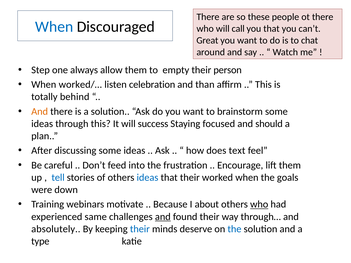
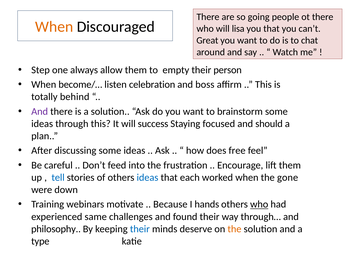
these: these -> going
When at (54, 27) colour: blue -> orange
call: call -> lisa
worked/…: worked/… -> become/…
than: than -> boss
And at (40, 112) colour: orange -> purple
text: text -> free
that their: their -> each
goals: goals -> gone
about: about -> hands
and at (163, 217) underline: present -> none
absolutely: absolutely -> philosophy
the at (234, 229) colour: blue -> orange
